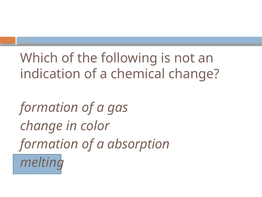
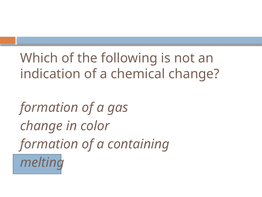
absorption: absorption -> containing
